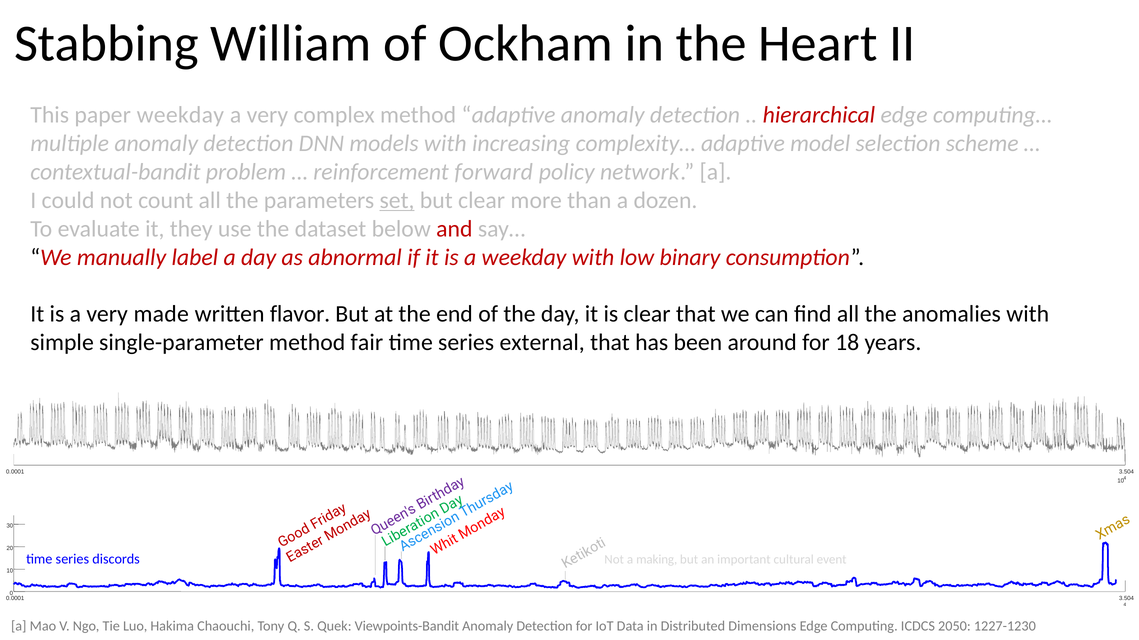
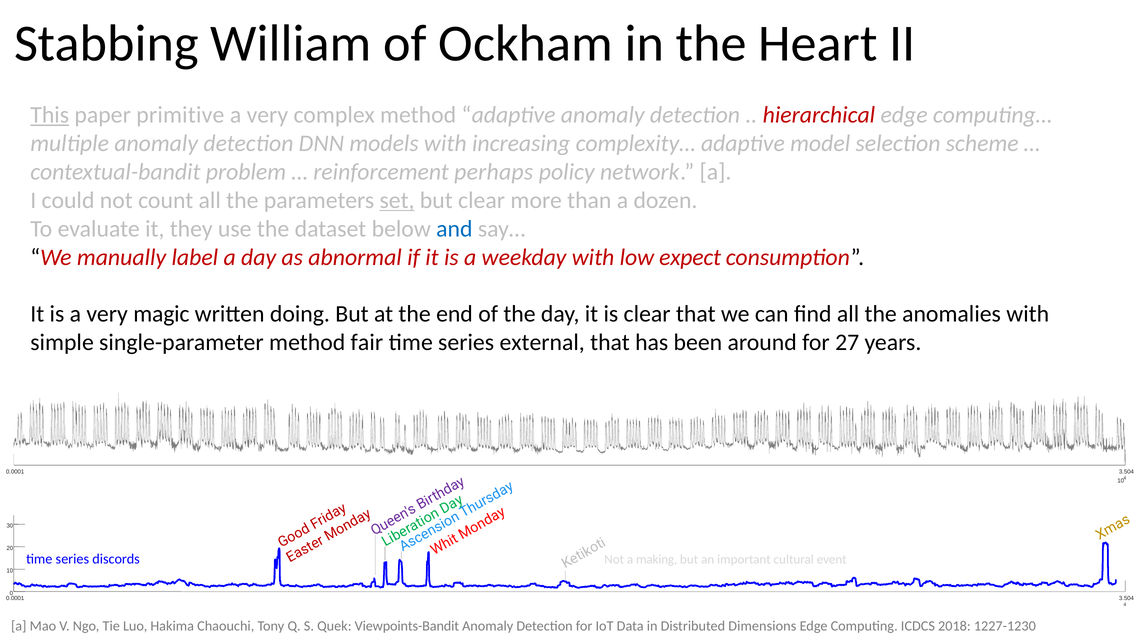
This underline: none -> present
paper weekday: weekday -> primitive
forward: forward -> perhaps
and colour: red -> blue
binary: binary -> expect
made: made -> magic
flavor: flavor -> doing
18: 18 -> 27
2050: 2050 -> 2018
